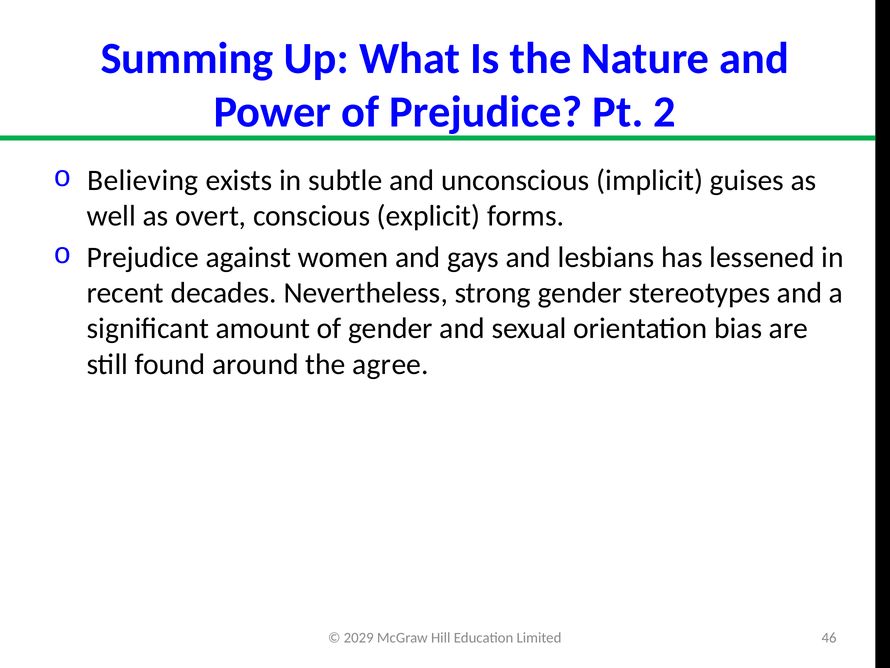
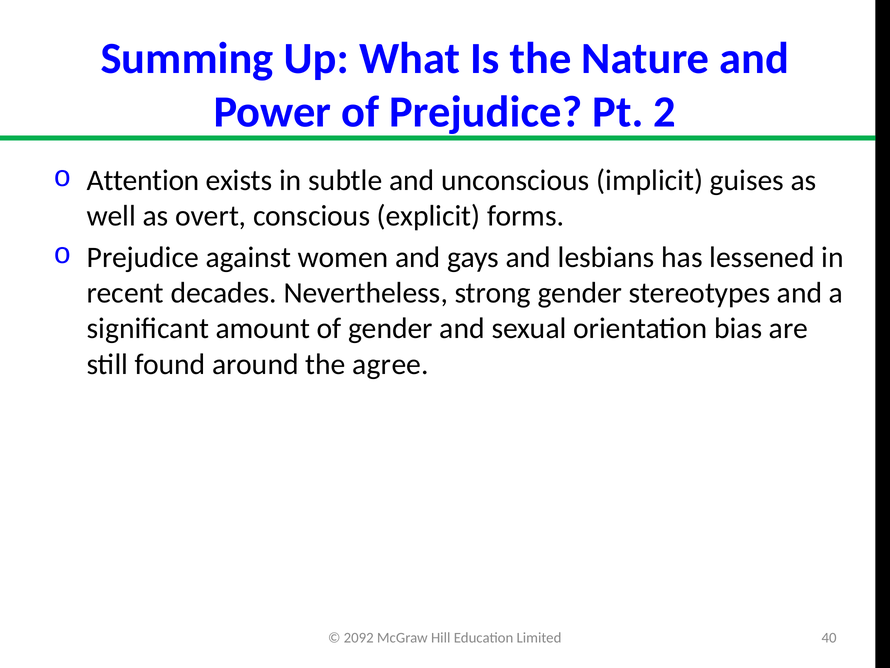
Believing: Believing -> Attention
2029: 2029 -> 2092
46: 46 -> 40
